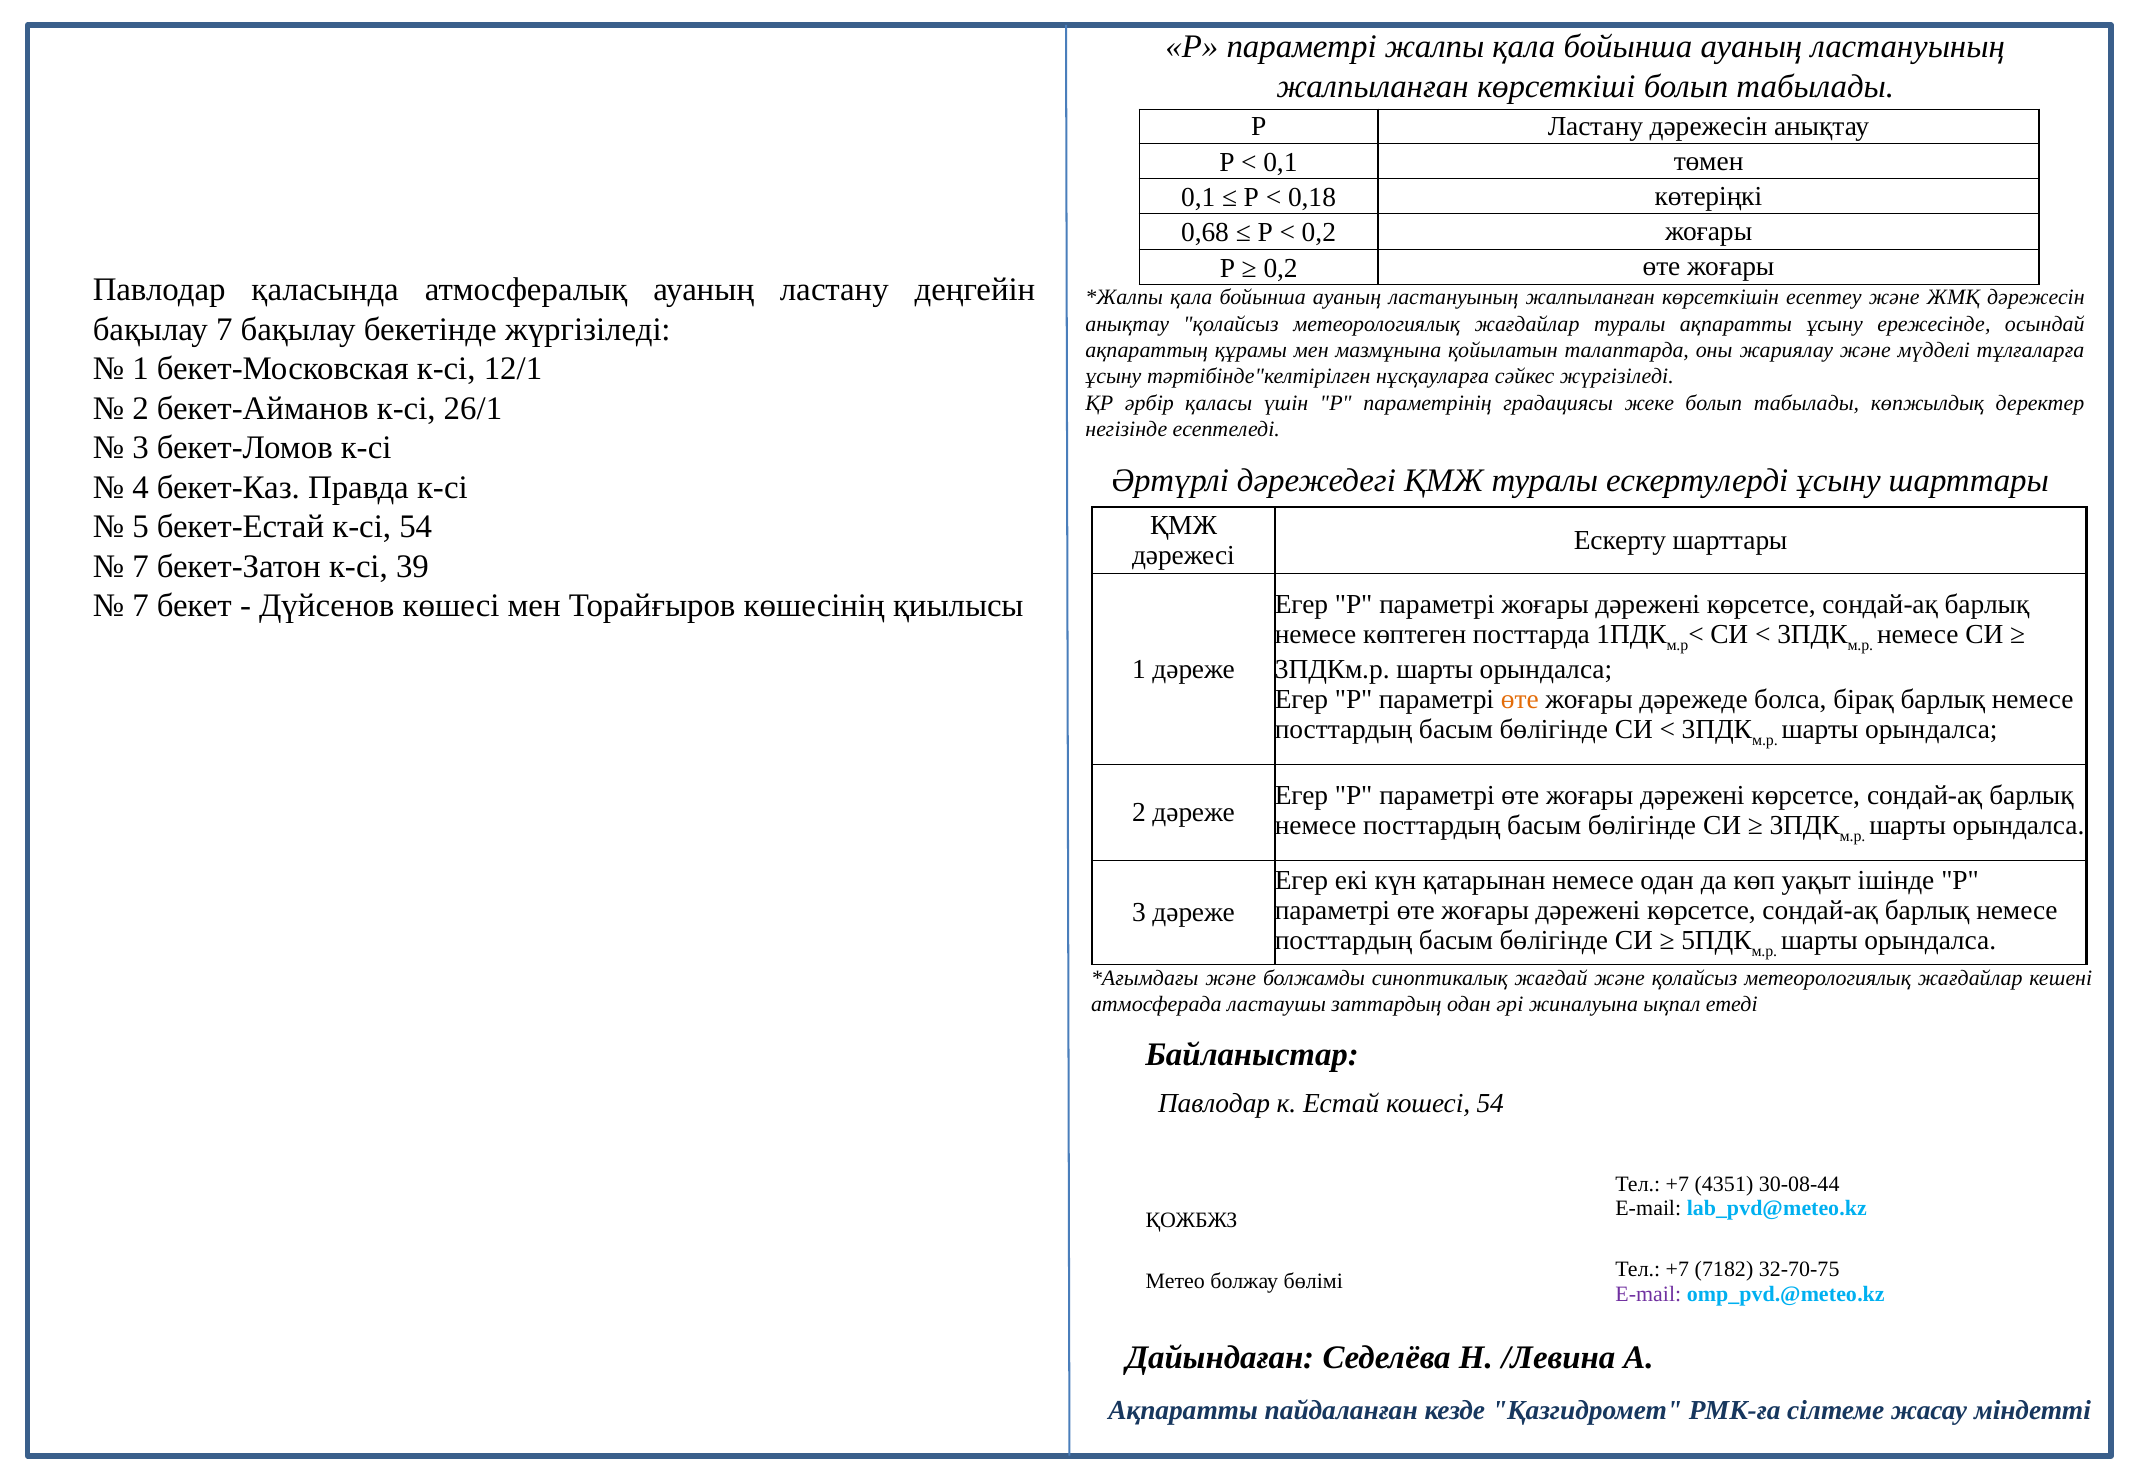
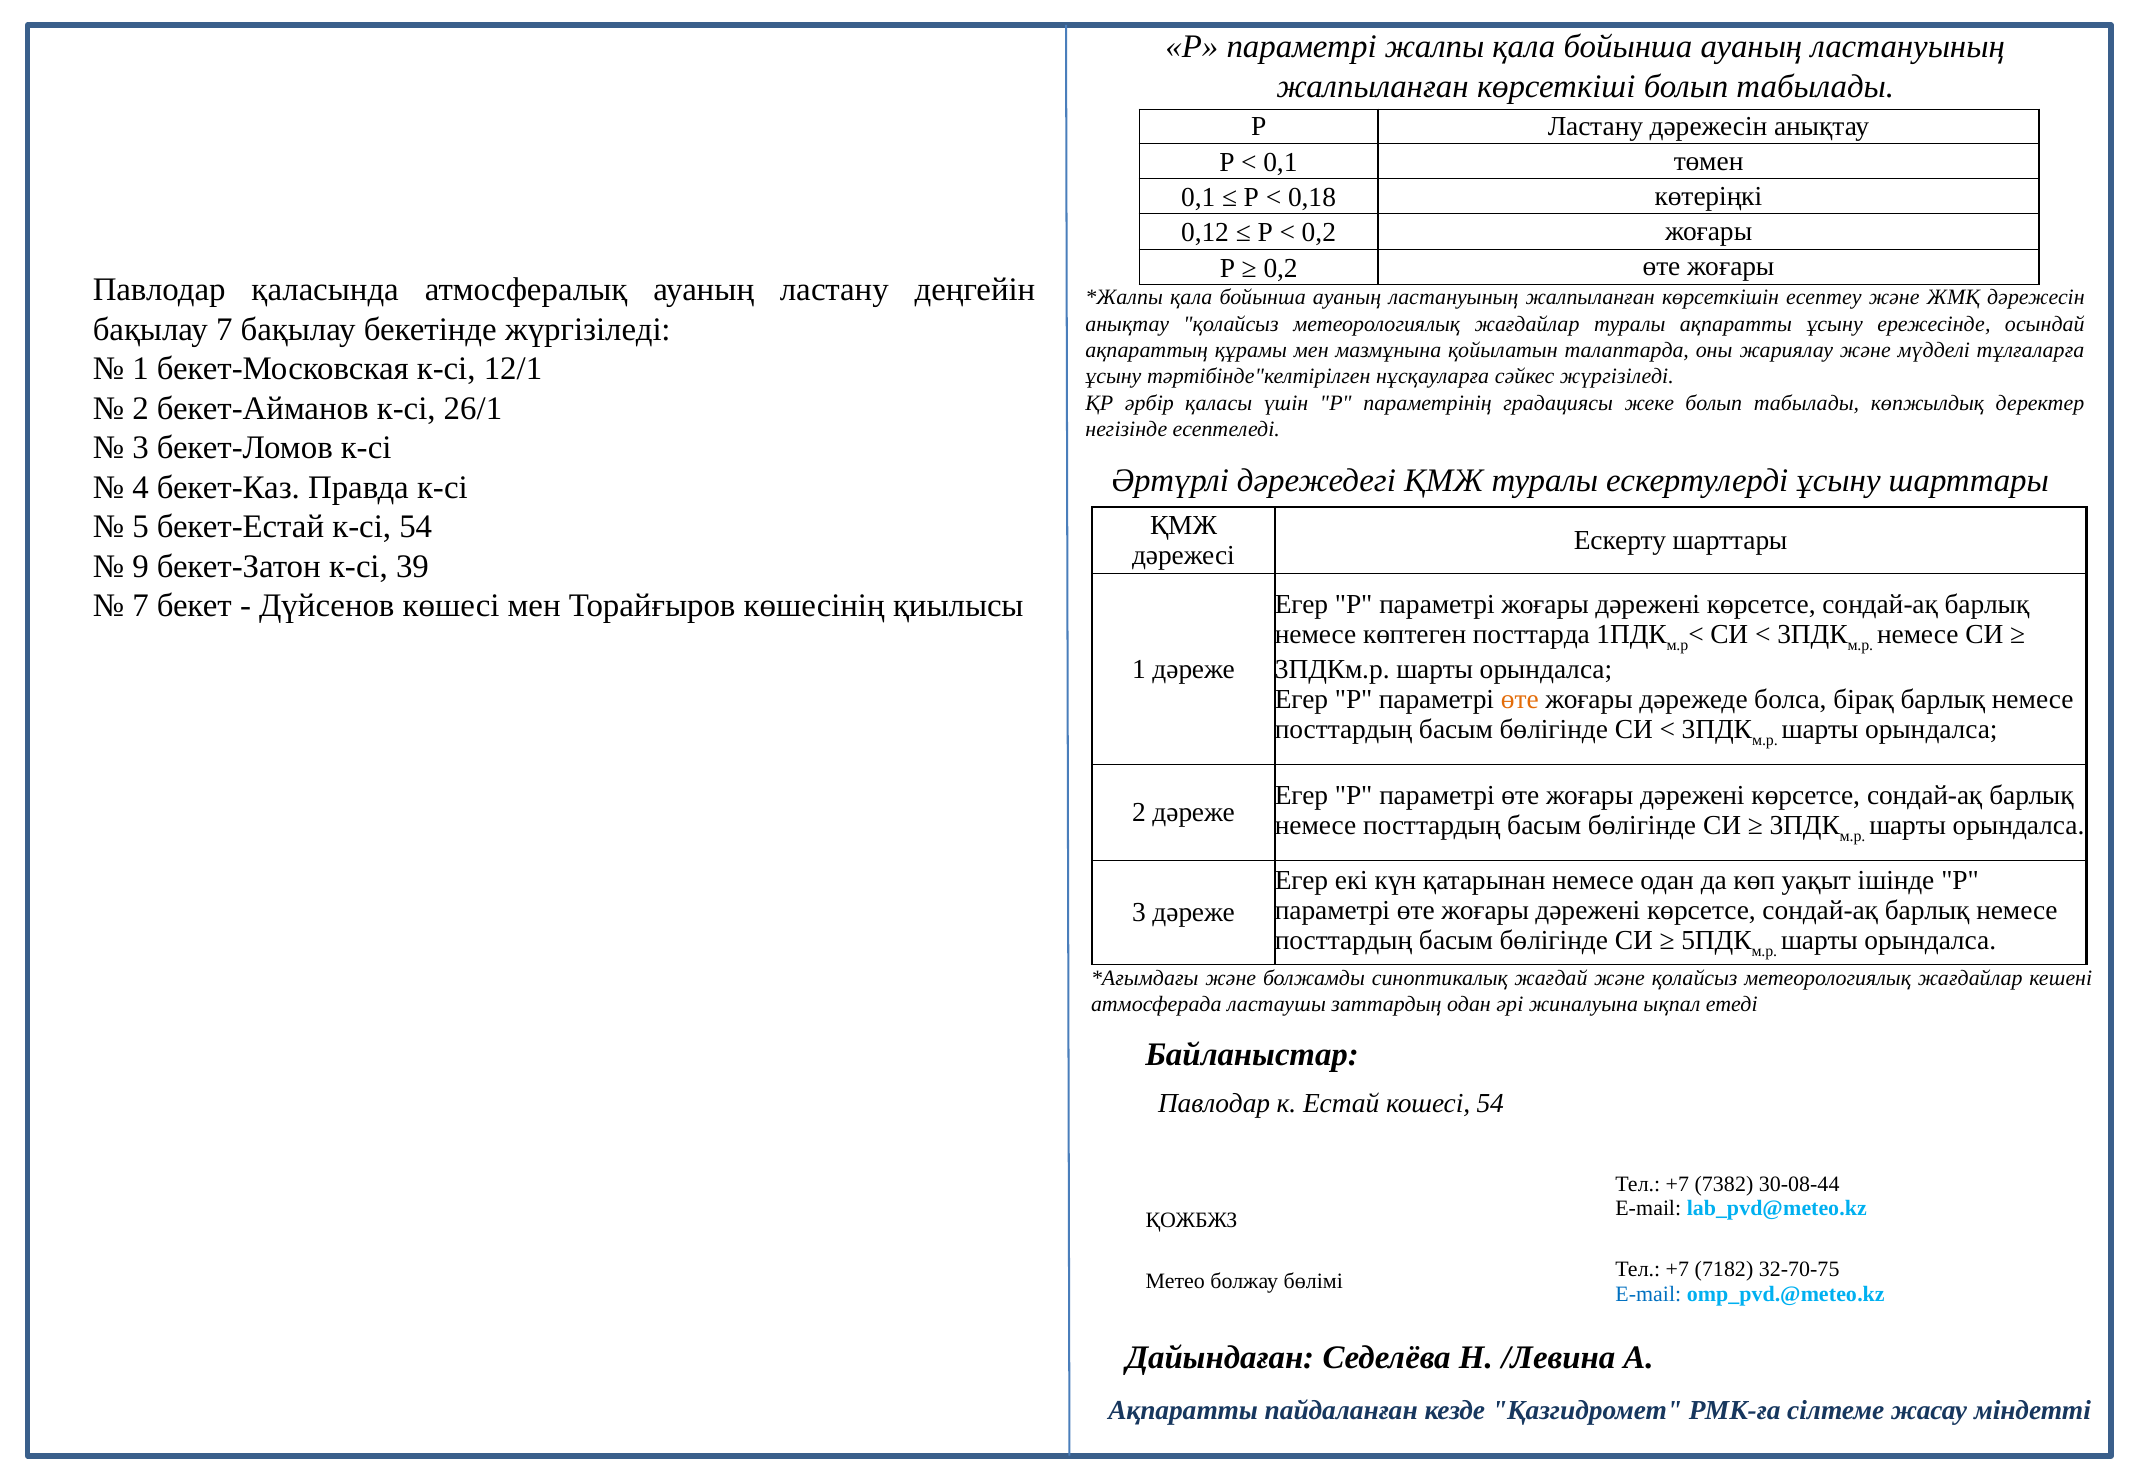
0,68: 0,68 -> 0,12
7 at (141, 566): 7 -> 9
4351: 4351 -> 7382
E-mail at (1648, 1294) colour: purple -> blue
